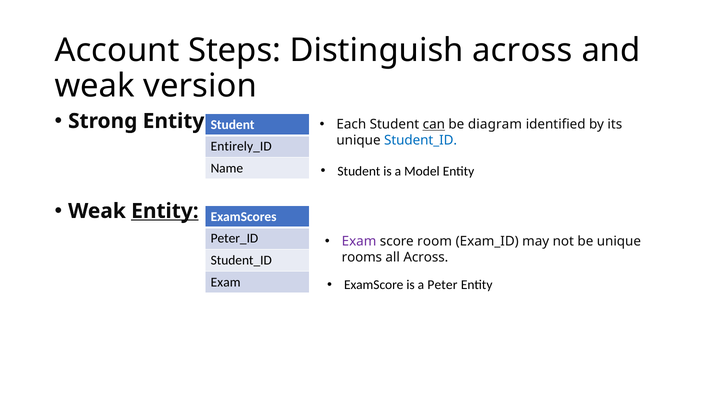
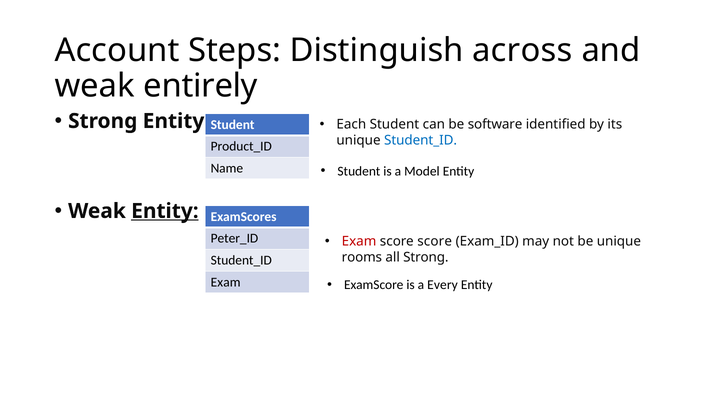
version: version -> entirely
can underline: present -> none
diagram: diagram -> software
Entirely_ID: Entirely_ID -> Product_ID
Exam at (359, 242) colour: purple -> red
score room: room -> score
all Across: Across -> Strong
Peter: Peter -> Every
